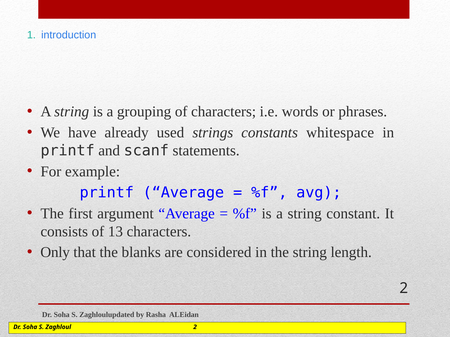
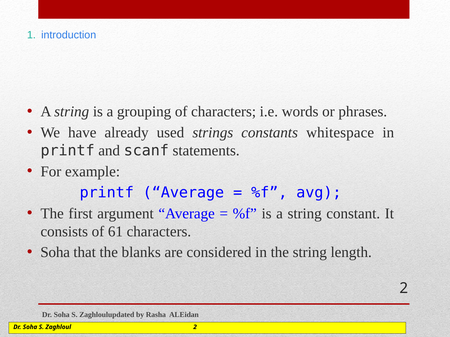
13: 13 -> 61
Only at (55, 253): Only -> Soha
